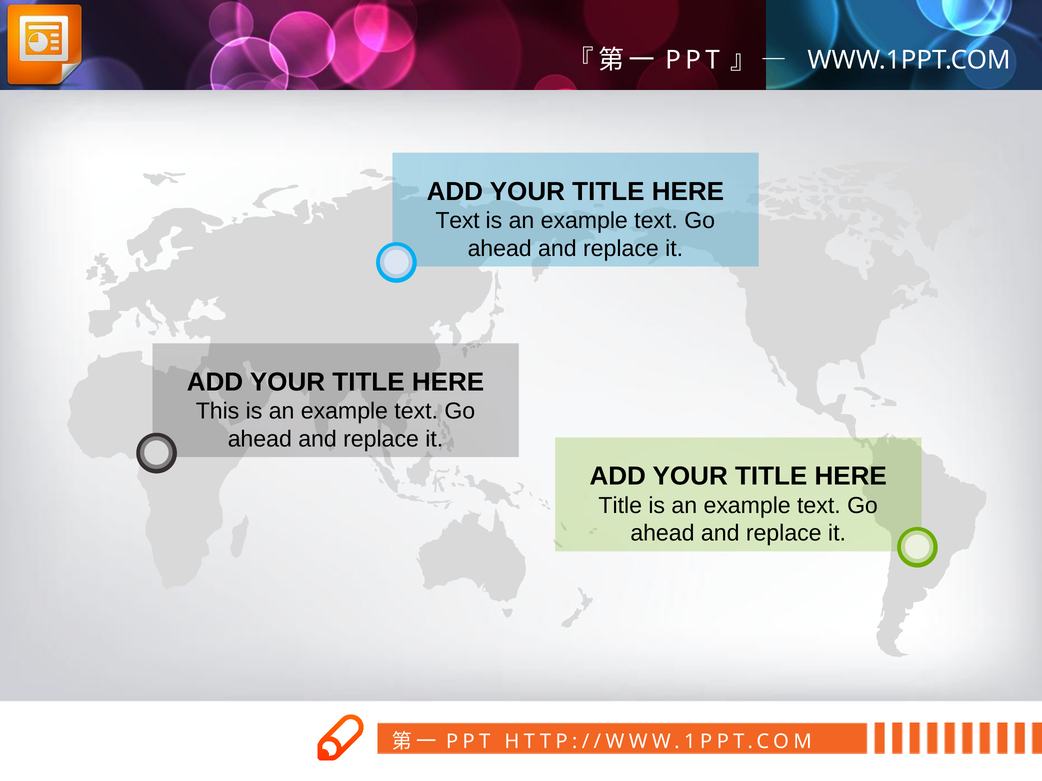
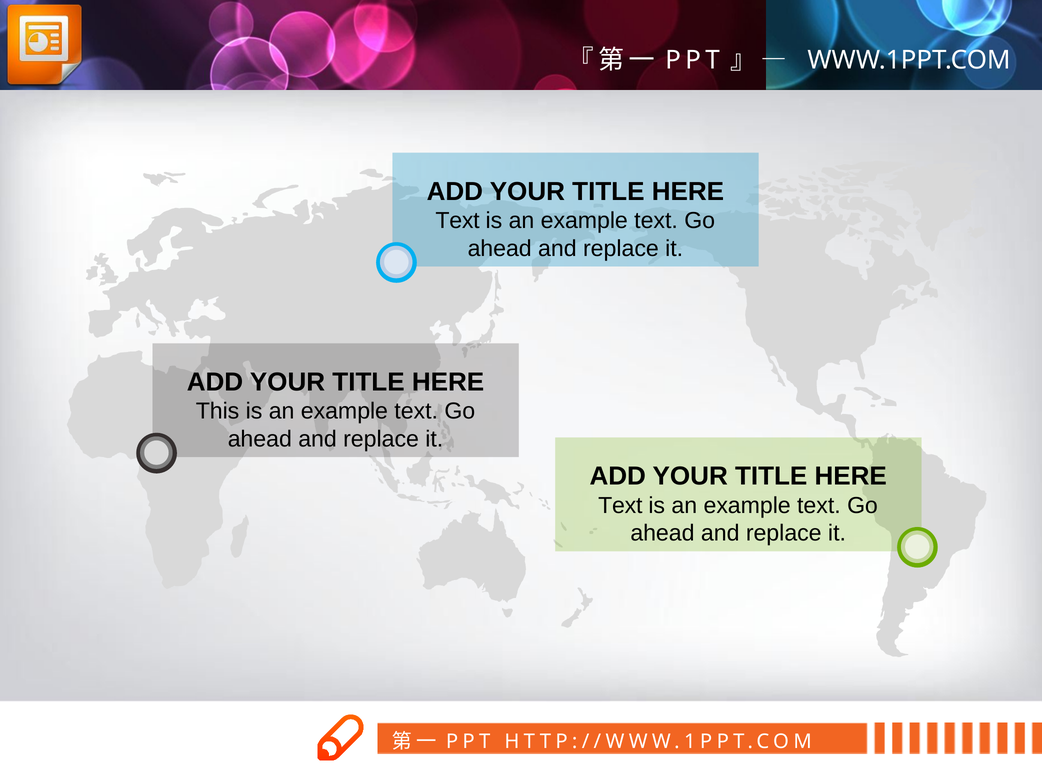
Title at (620, 506): Title -> Text
